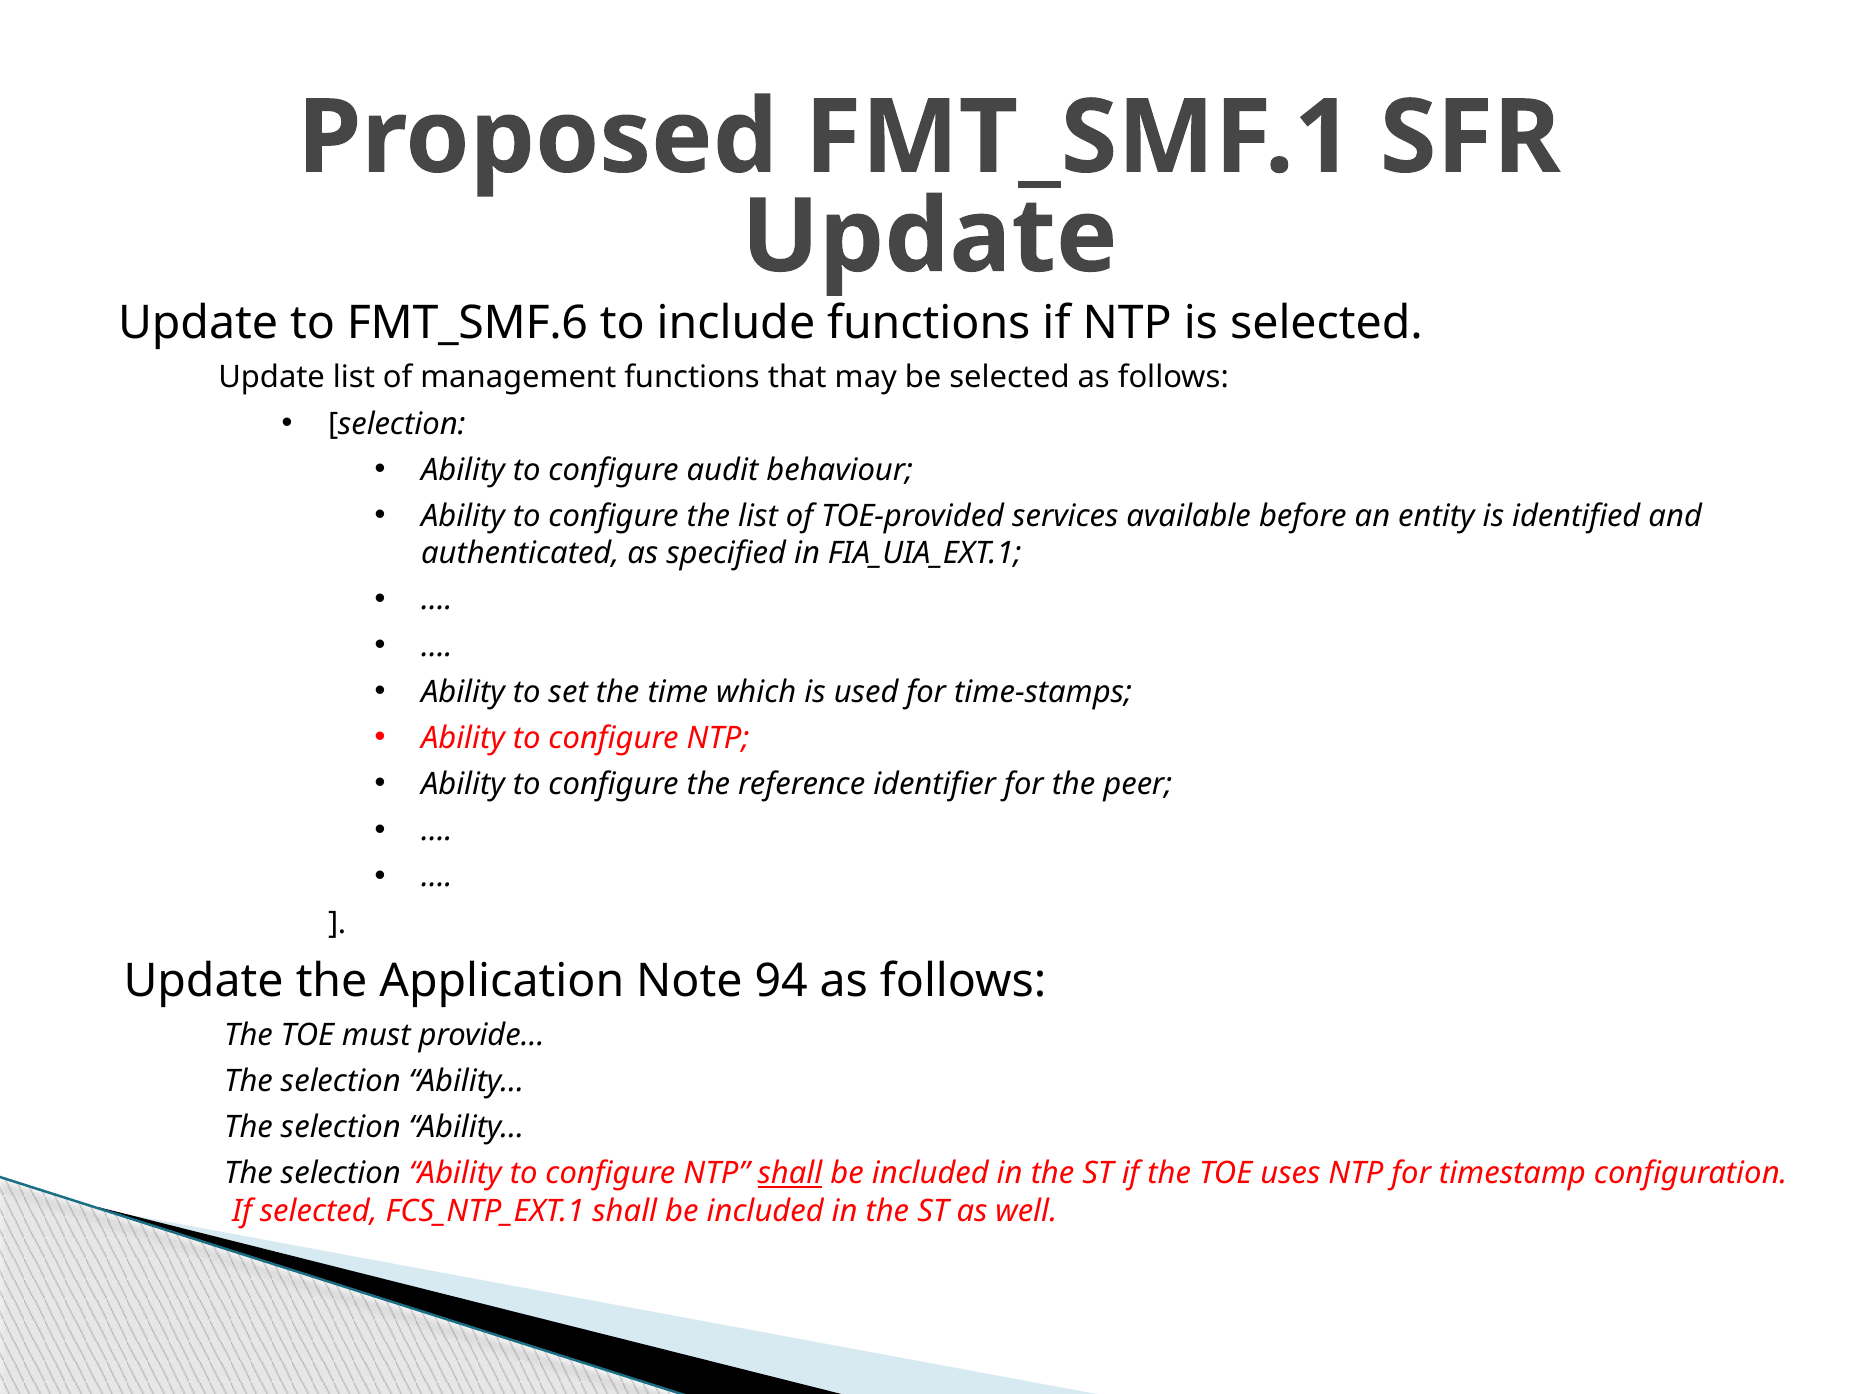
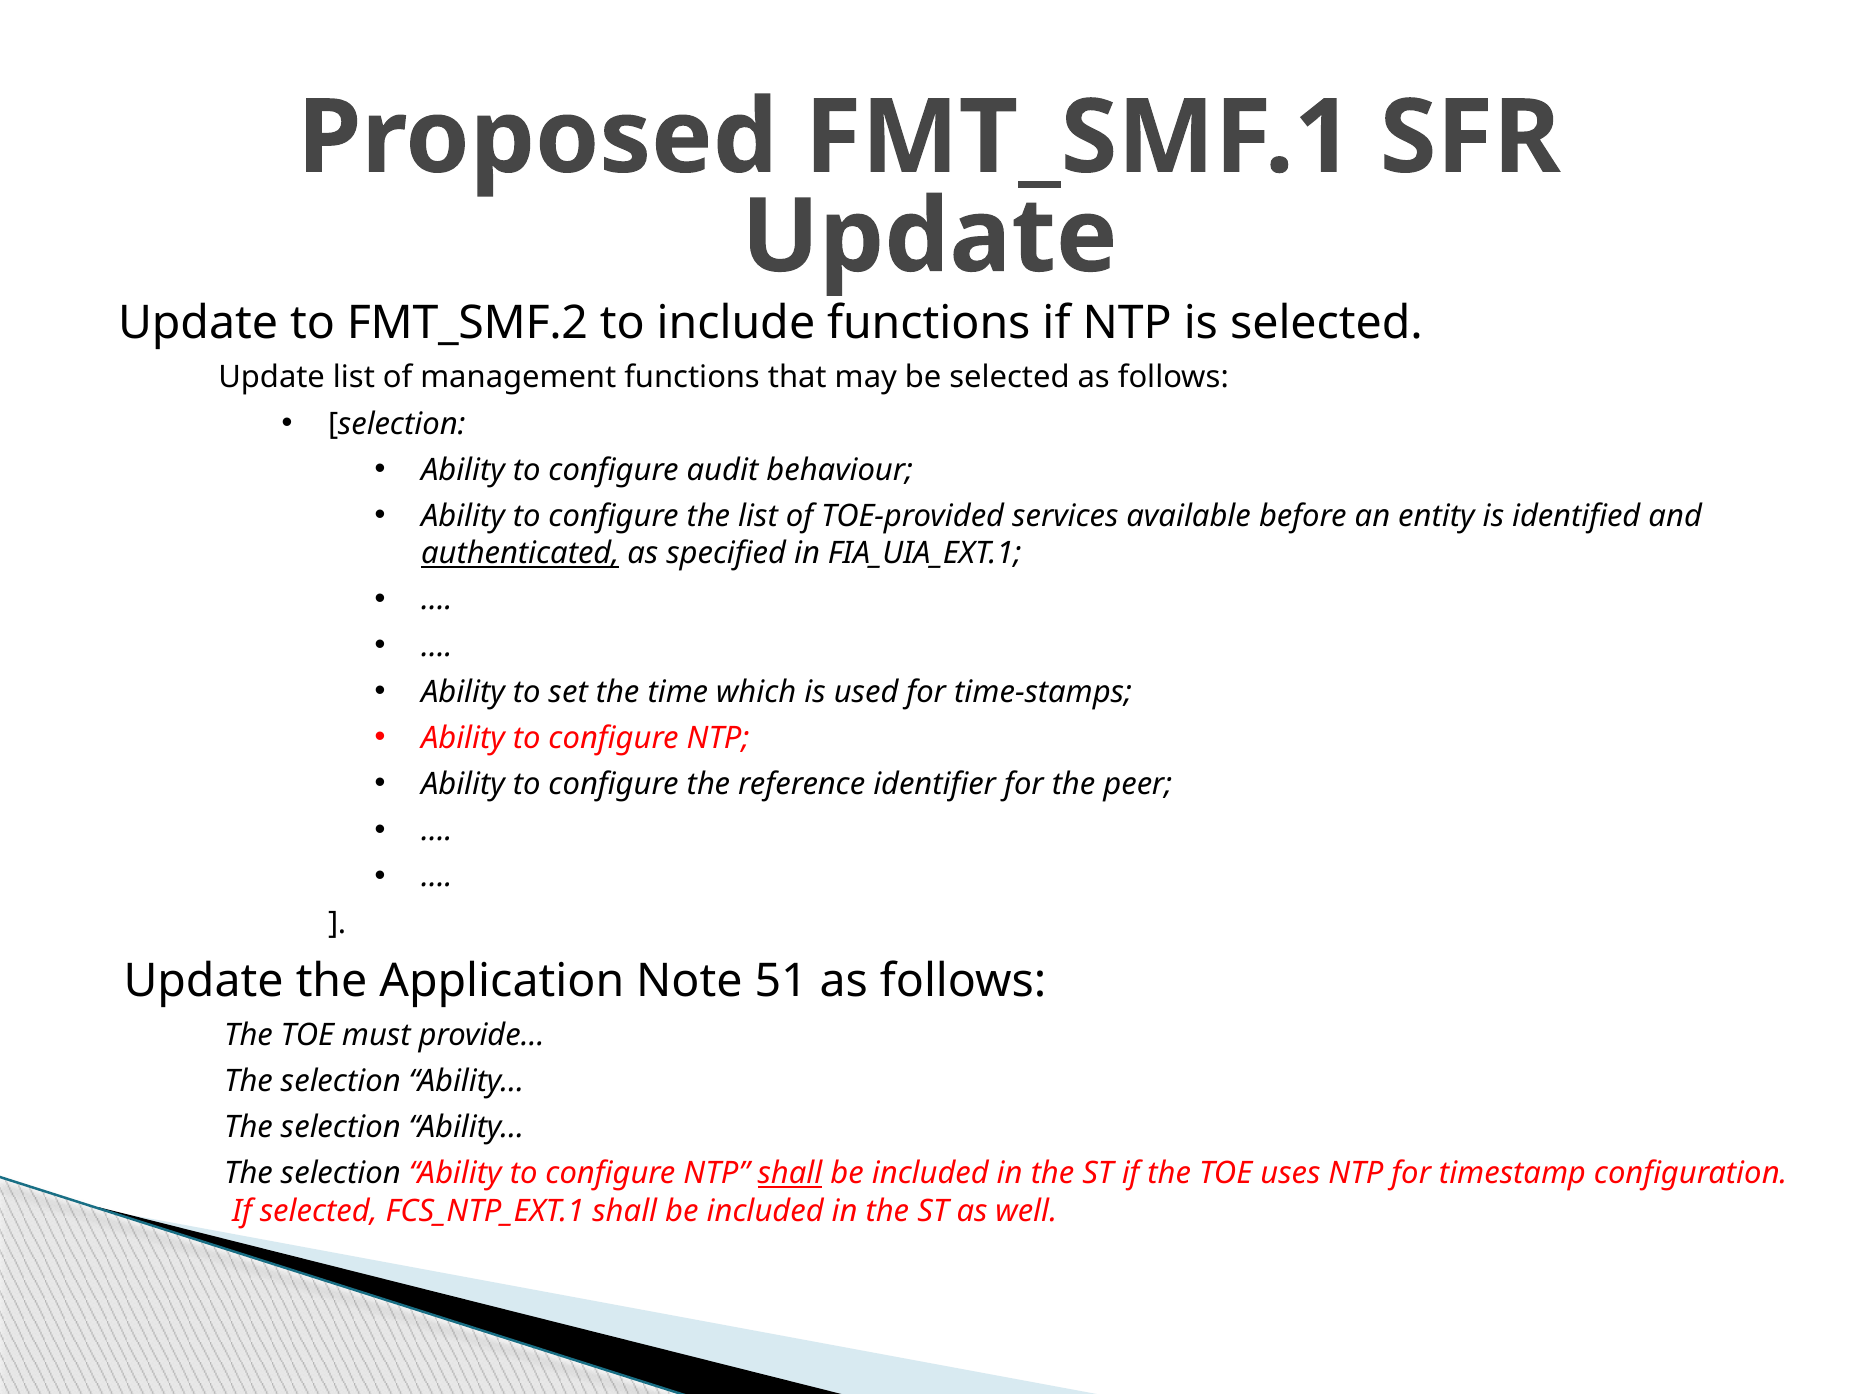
FMT_SMF.6: FMT_SMF.6 -> FMT_SMF.2
authenticated underline: none -> present
94: 94 -> 51
